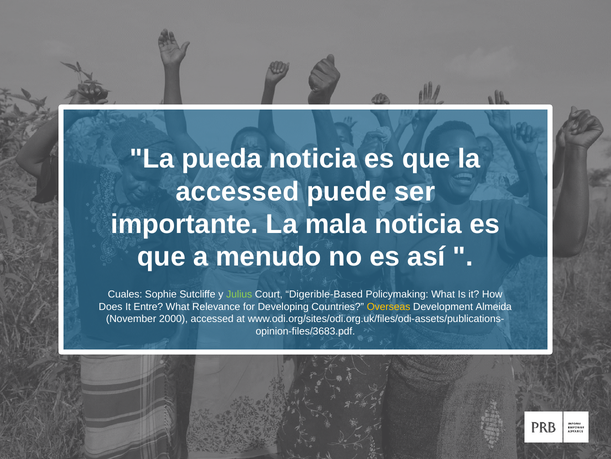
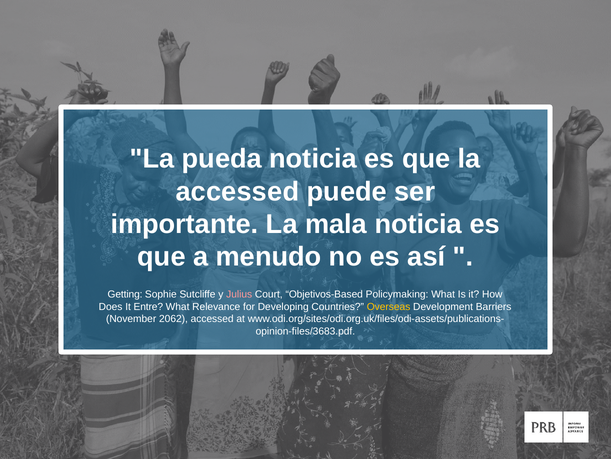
Cuales: Cuales -> Getting
Julius colour: light green -> pink
Digerible-Based: Digerible-Based -> Objetivos-Based
Almeida: Almeida -> Barriers
2000: 2000 -> 2062
